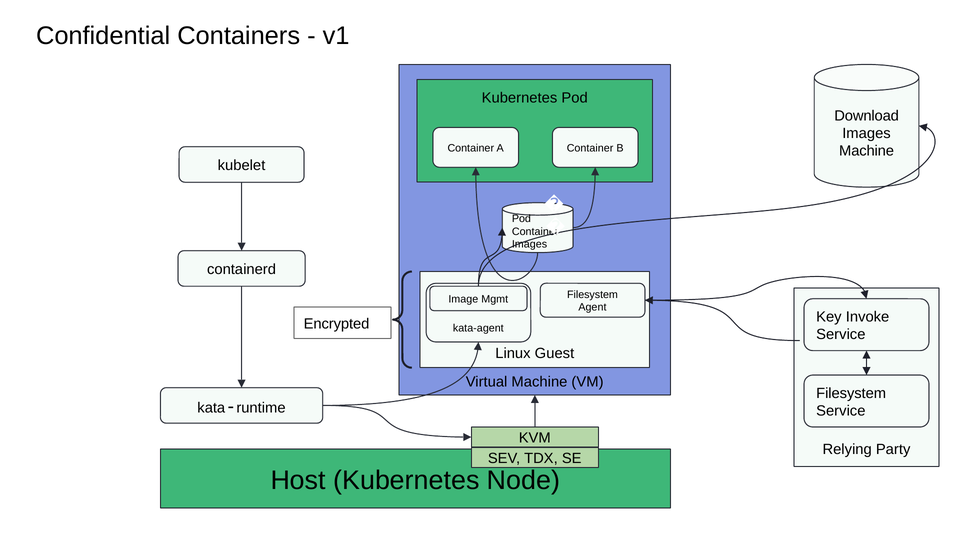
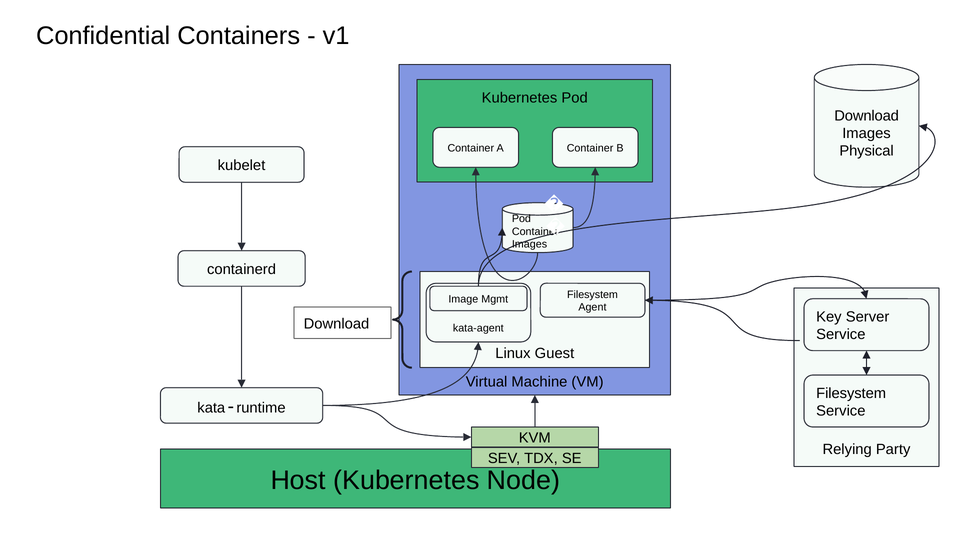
Machine at (867, 151): Machine -> Physical
Invoke: Invoke -> Server
Encrypted at (337, 324): Encrypted -> Download
